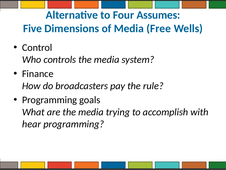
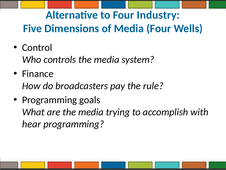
Assumes: Assumes -> Industry
Media Free: Free -> Four
